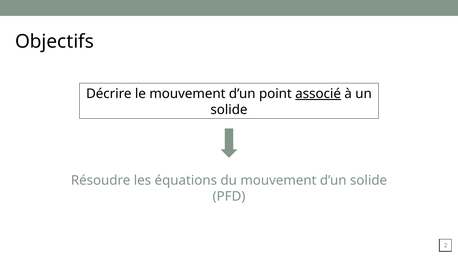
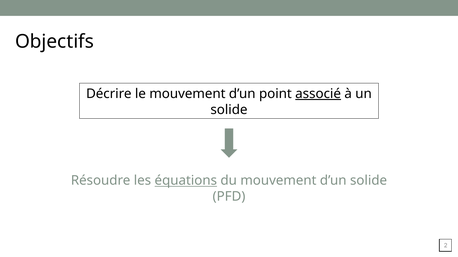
équations underline: none -> present
